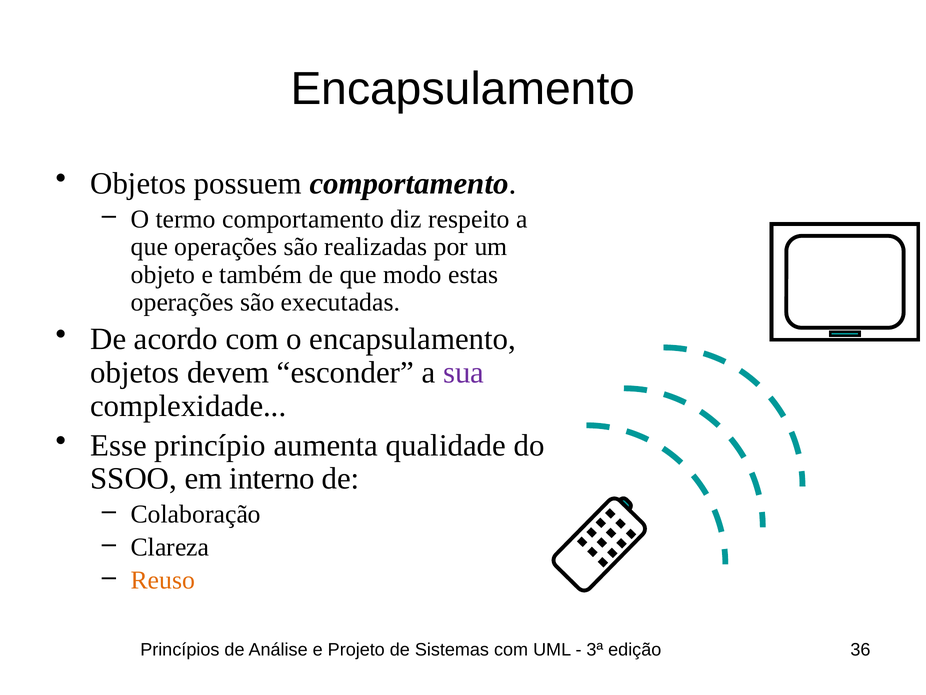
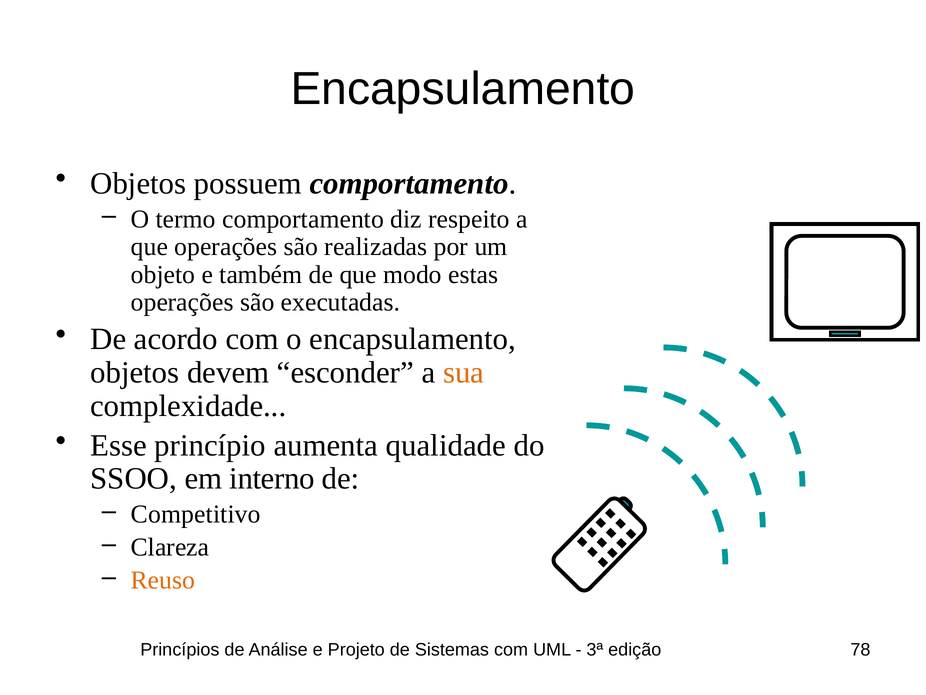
sua colour: purple -> orange
Colaboração: Colaboração -> Competitivo
36: 36 -> 78
